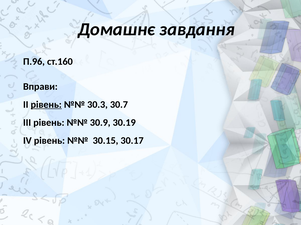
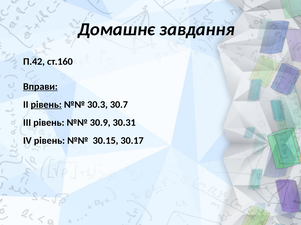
П.96: П.96 -> П.42
Вправи underline: none -> present
30.19: 30.19 -> 30.31
